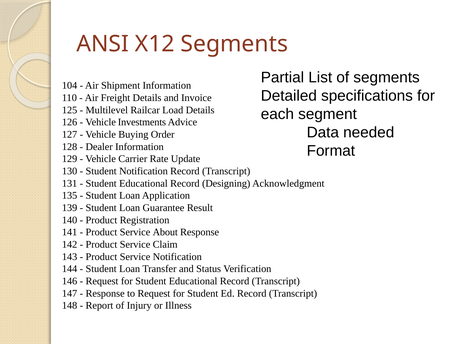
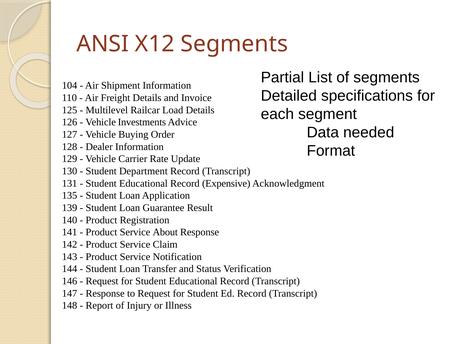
Student Notification: Notification -> Department
Designing: Designing -> Expensive
